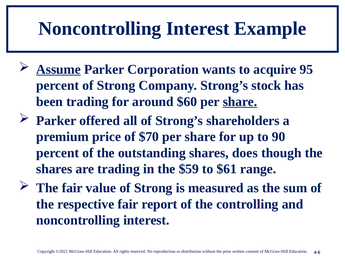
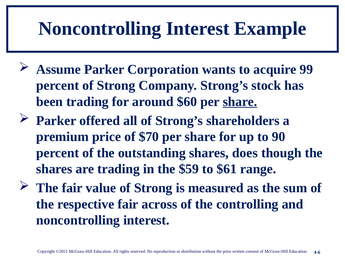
Assume underline: present -> none
95: 95 -> 99
report: report -> across
